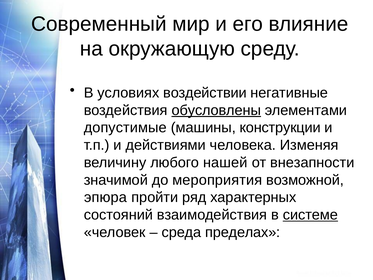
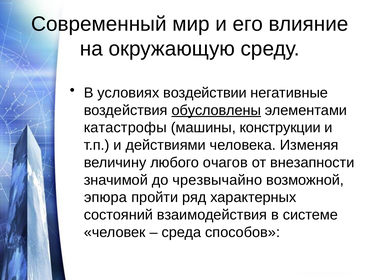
допустимые: допустимые -> катастрофы
нашей: нашей -> очагов
мероприятия: мероприятия -> чрезвычайно
системе underline: present -> none
пределах: пределах -> способов
